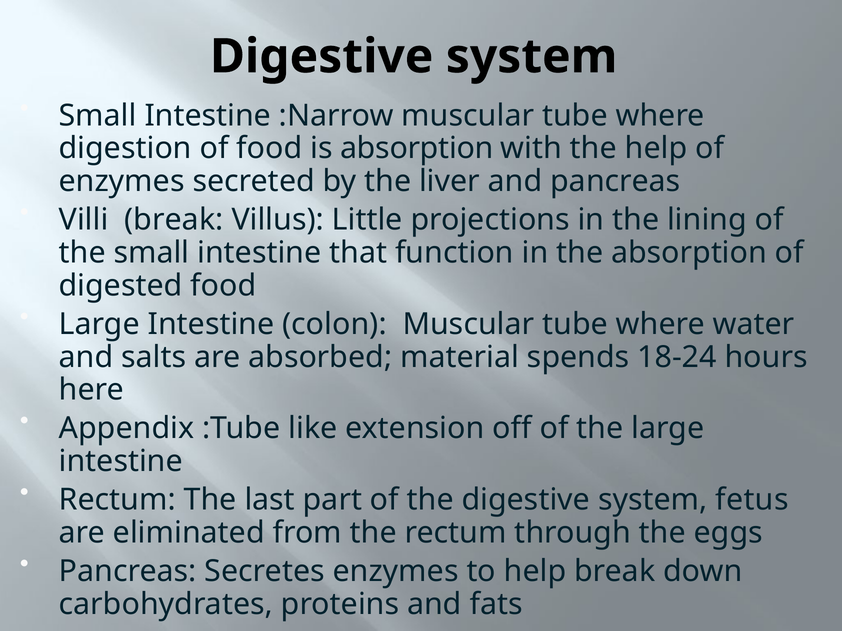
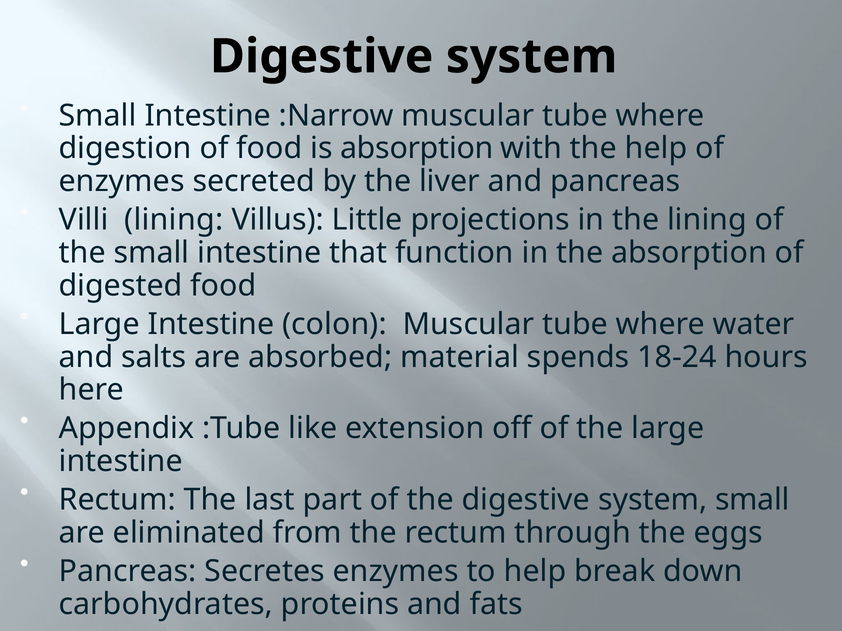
Villi break: break -> lining
system fetus: fetus -> small
